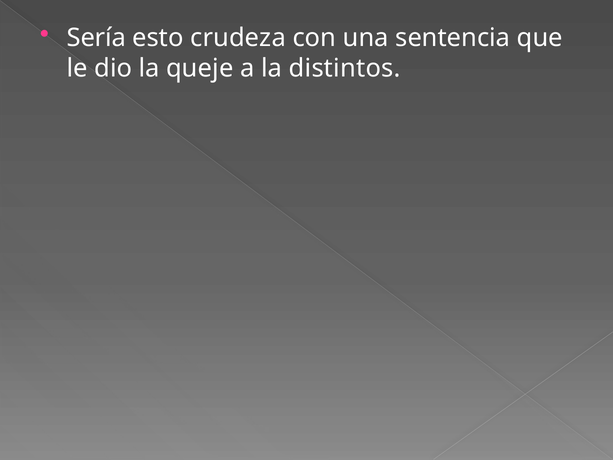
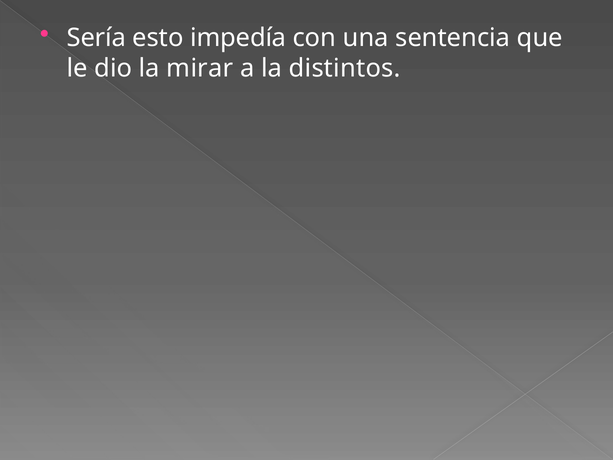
crudeza: crudeza -> impedía
queje: queje -> mirar
